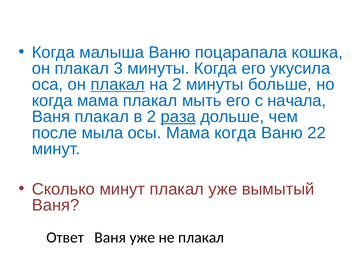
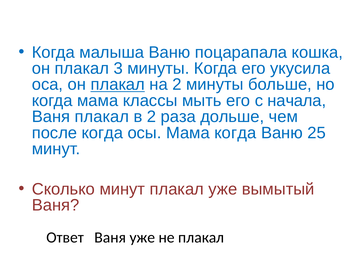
мама плакал: плакал -> классы
раза underline: present -> none
после мыла: мыла -> когда
22: 22 -> 25
